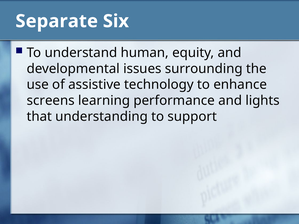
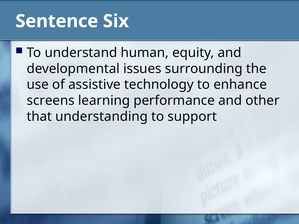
Separate: Separate -> Sentence
lights: lights -> other
